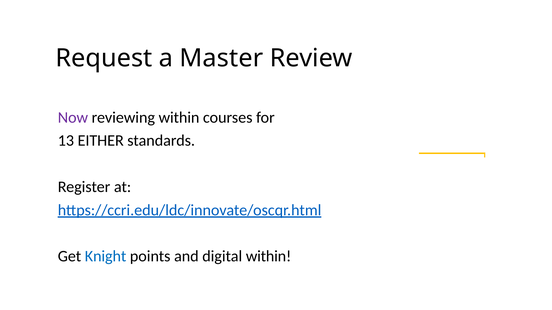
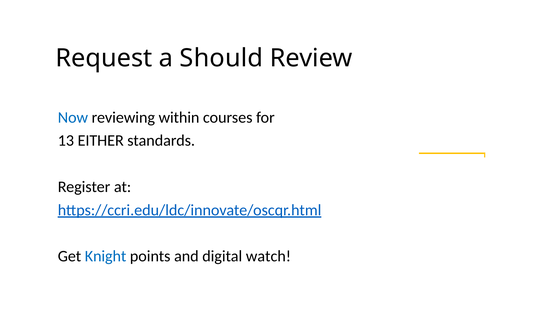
Master: Master -> Should
Now colour: purple -> blue
digital within: within -> watch
